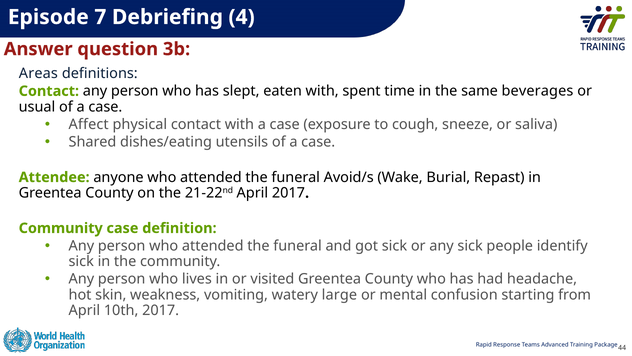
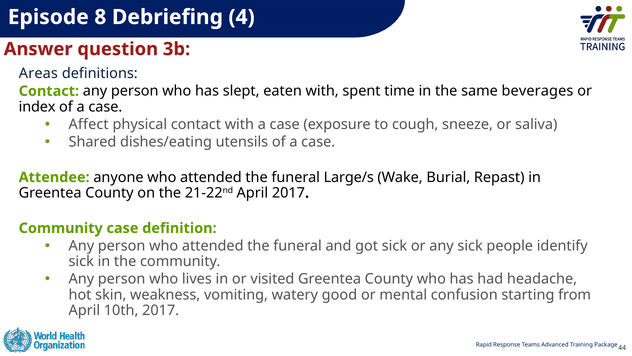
7: 7 -> 8
usual: usual -> index
Avoid/s: Avoid/s -> Large/s
large: large -> good
